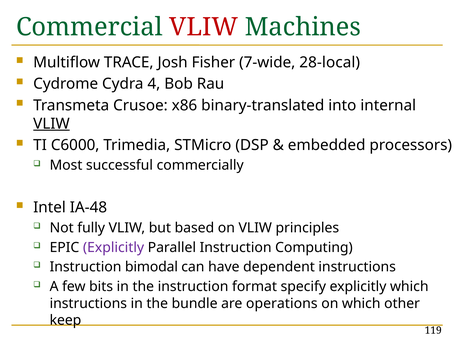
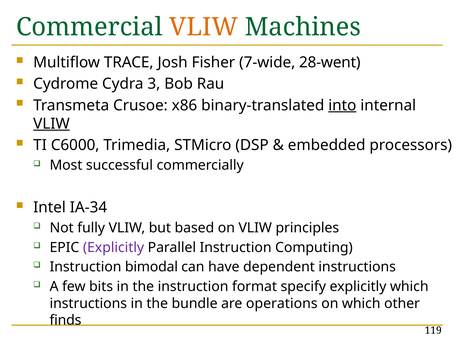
VLIW at (204, 27) colour: red -> orange
28-local: 28-local -> 28-went
4: 4 -> 3
into underline: none -> present
IA-48: IA-48 -> IA-34
keep: keep -> finds
